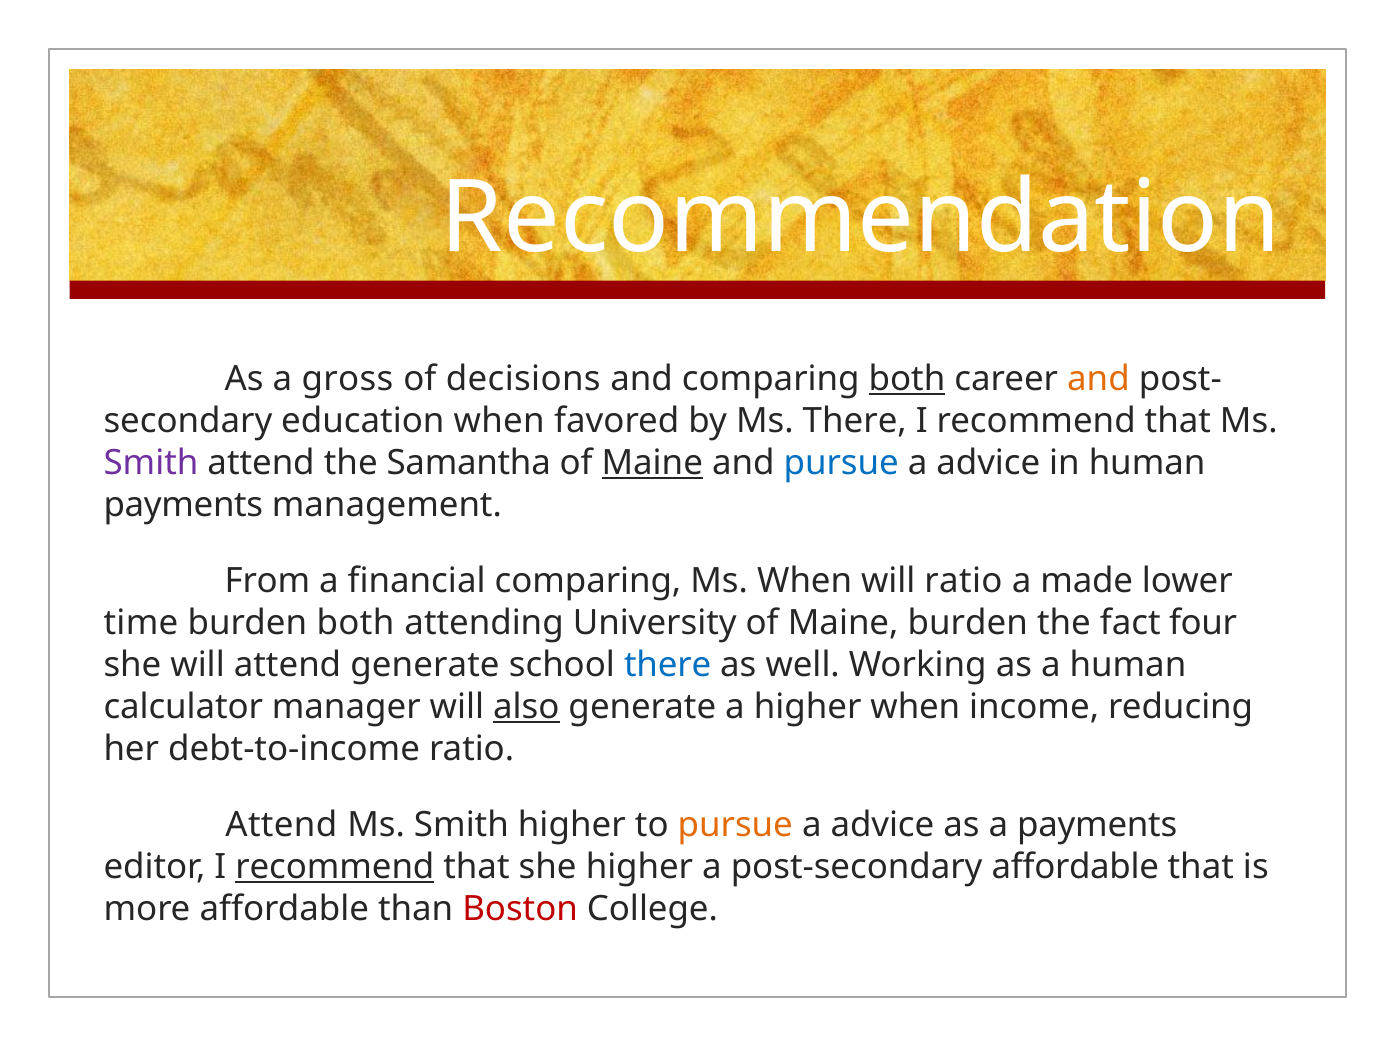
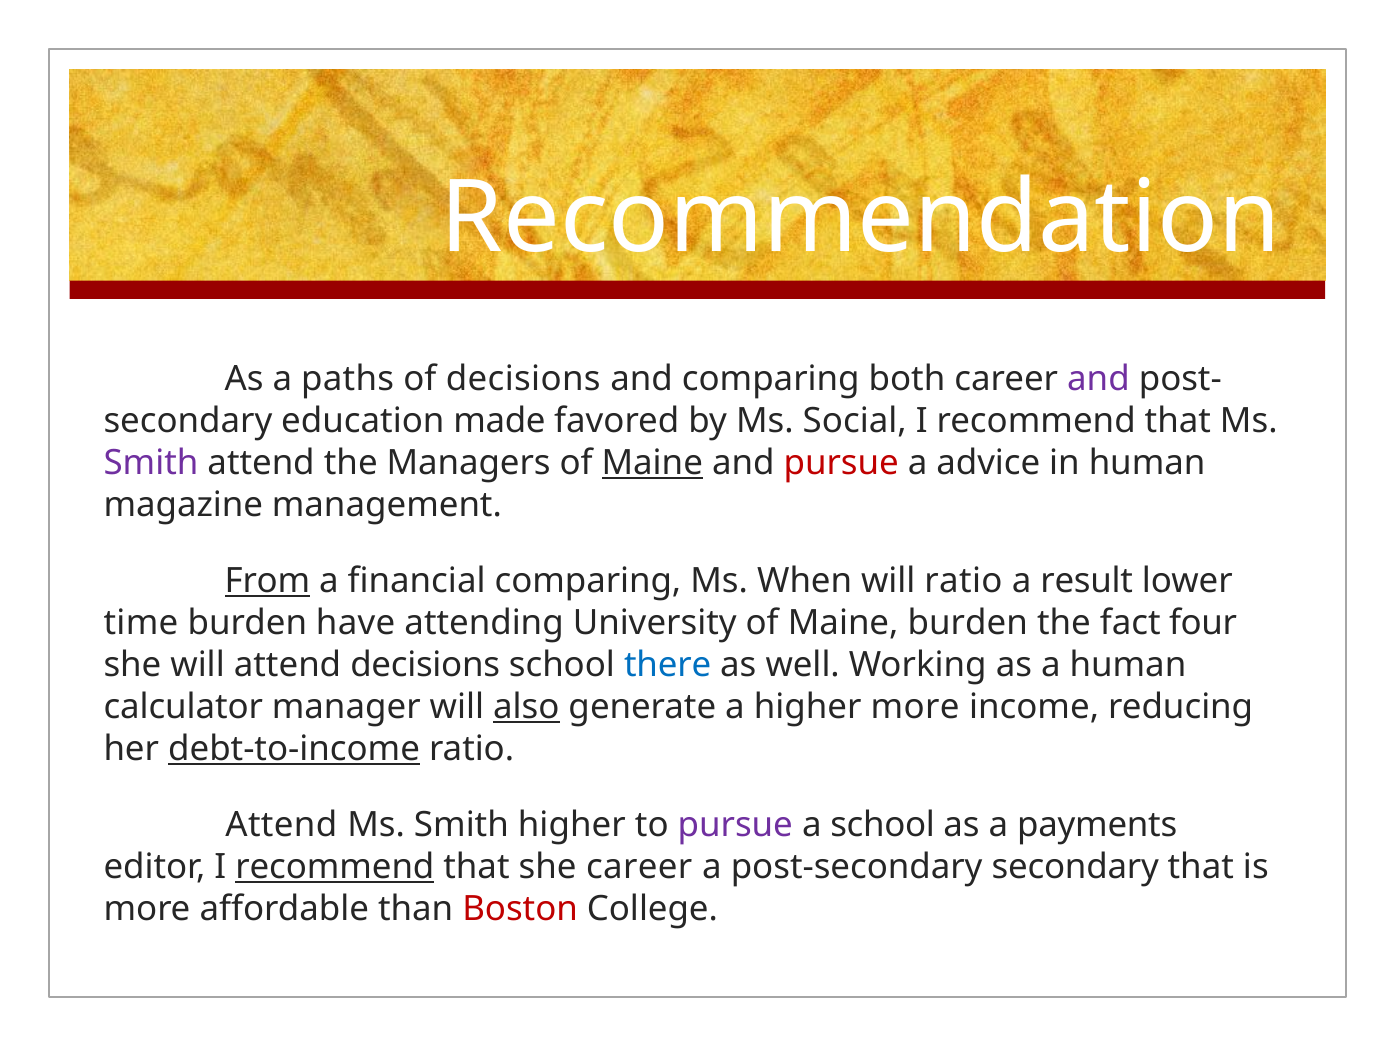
gross: gross -> paths
both at (907, 379) underline: present -> none
and at (1098, 379) colour: orange -> purple
education when: when -> made
Ms There: There -> Social
Samantha: Samantha -> Managers
pursue at (841, 463) colour: blue -> red
payments at (183, 505): payments -> magazine
From underline: none -> present
made: made -> result
burden both: both -> have
attend generate: generate -> decisions
higher when: when -> more
debt-to-income underline: none -> present
pursue at (735, 825) colour: orange -> purple
advice at (882, 825): advice -> school
she higher: higher -> career
post-secondary affordable: affordable -> secondary
